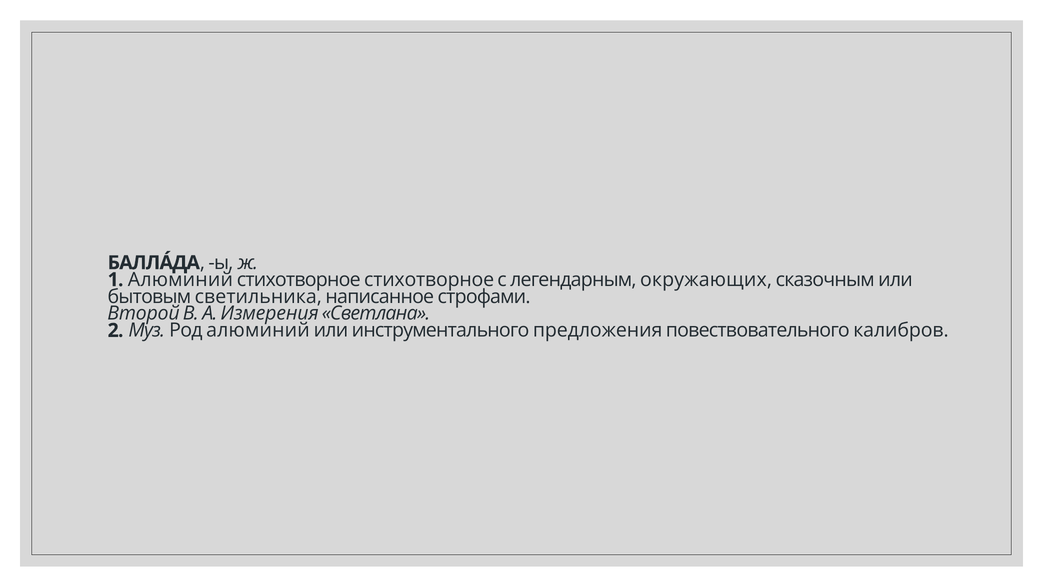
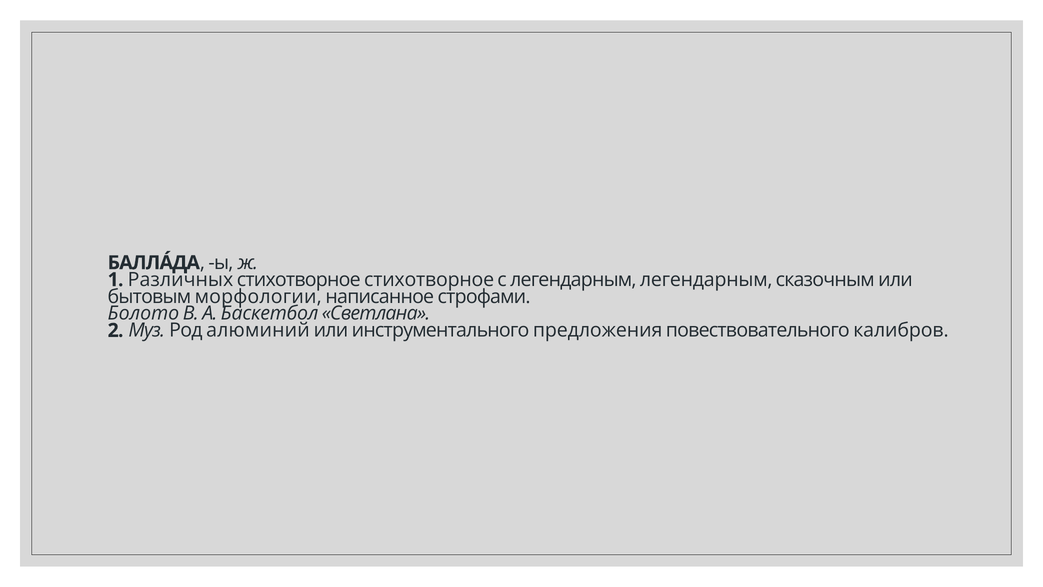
1 Алюминий: Алюминий -> Различных
легендарным окружающих: окружающих -> легендарным
светильника: светильника -> морфологии
Второй: Второй -> Болото
Измерения: Измерения -> Баскетбол
